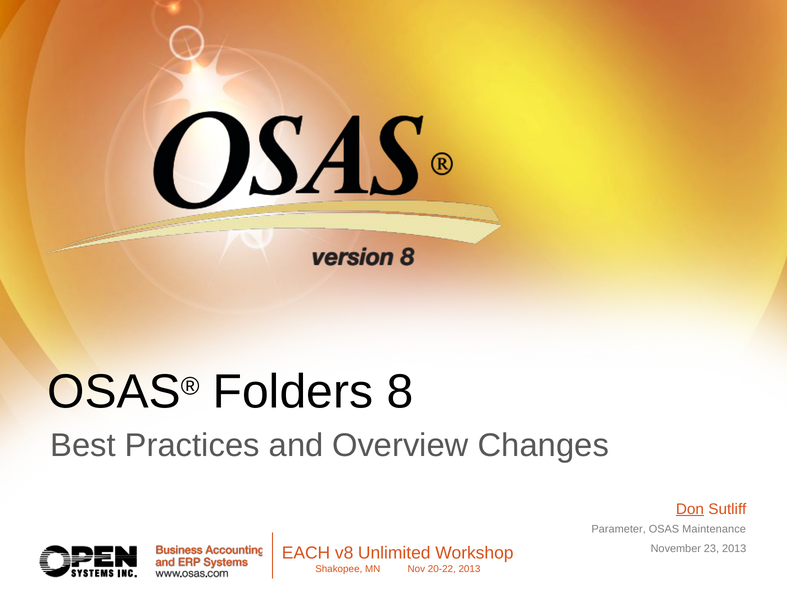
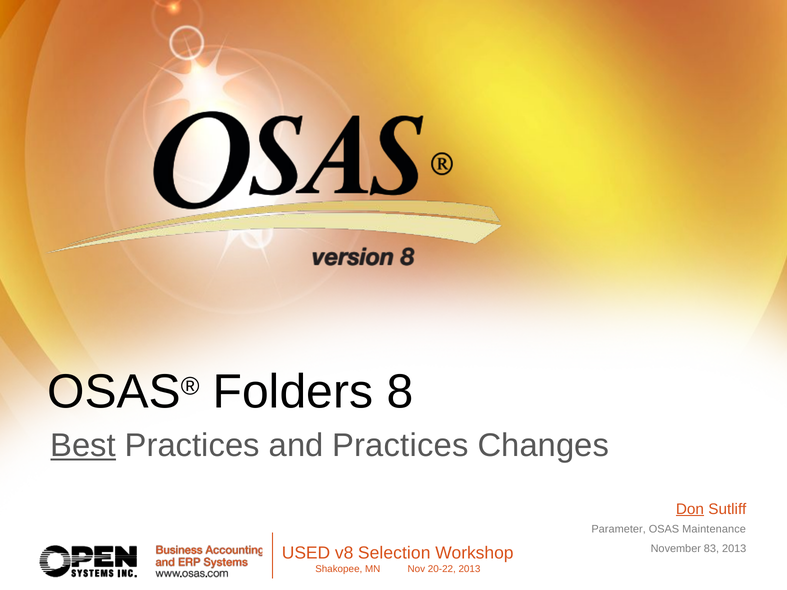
Best underline: none -> present
and Overview: Overview -> Practices
23: 23 -> 83
EACH: EACH -> USED
Unlimited: Unlimited -> Selection
